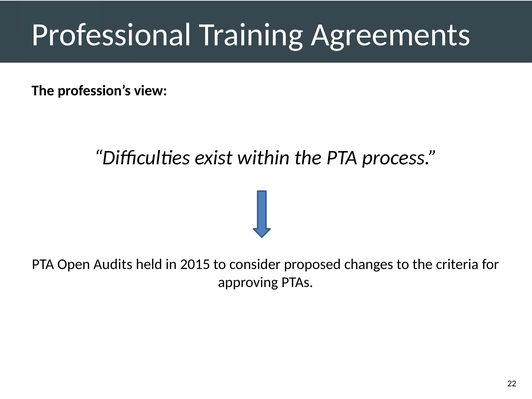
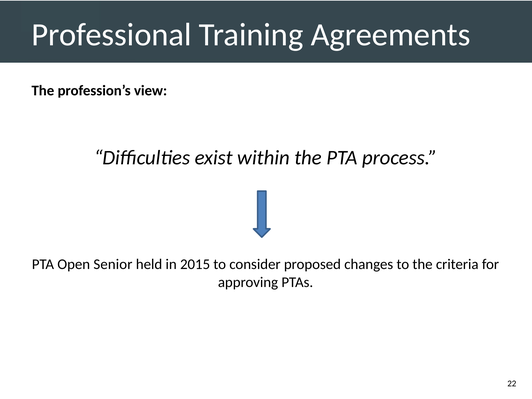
Audits: Audits -> Senior
